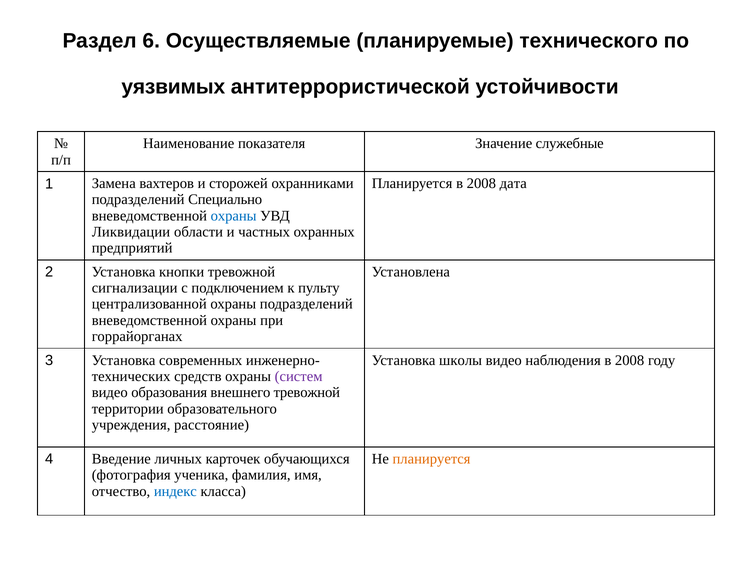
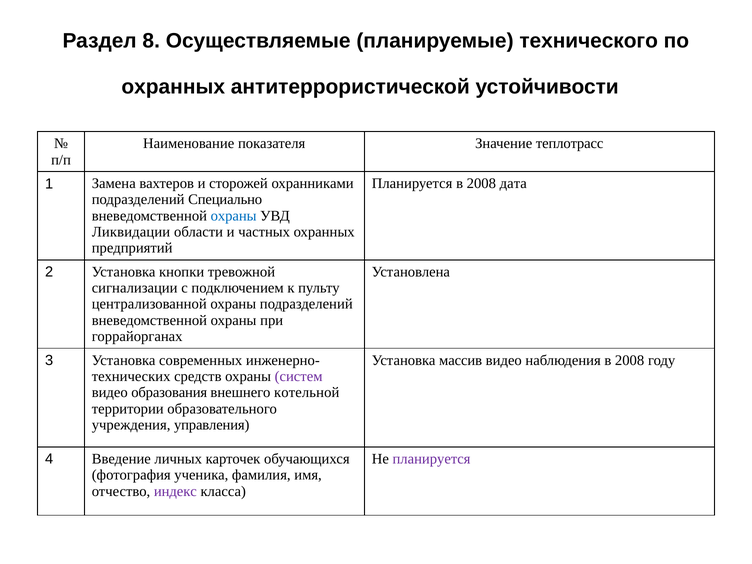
6: 6 -> 8
уязвимых at (173, 87): уязвимых -> охранных
служебные: служебные -> теплотрасс
школы: школы -> массив
внешнего тревожной: тревожной -> котельной
расстояние: расстояние -> управления
планируется at (431, 459) colour: orange -> purple
индекс colour: blue -> purple
